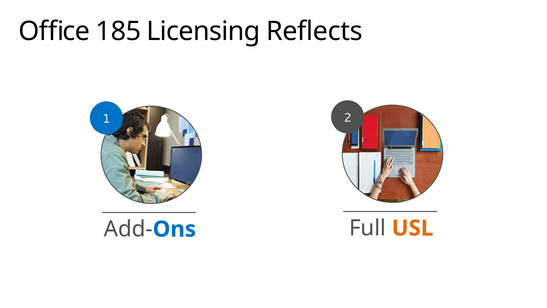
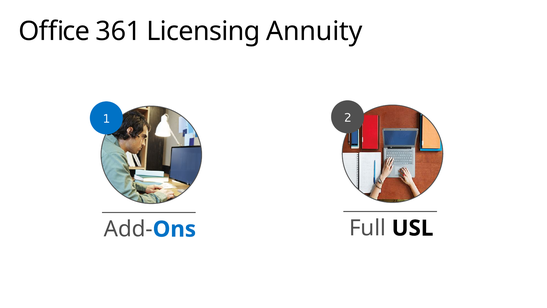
185: 185 -> 361
Reflects: Reflects -> Annuity
USL colour: orange -> black
